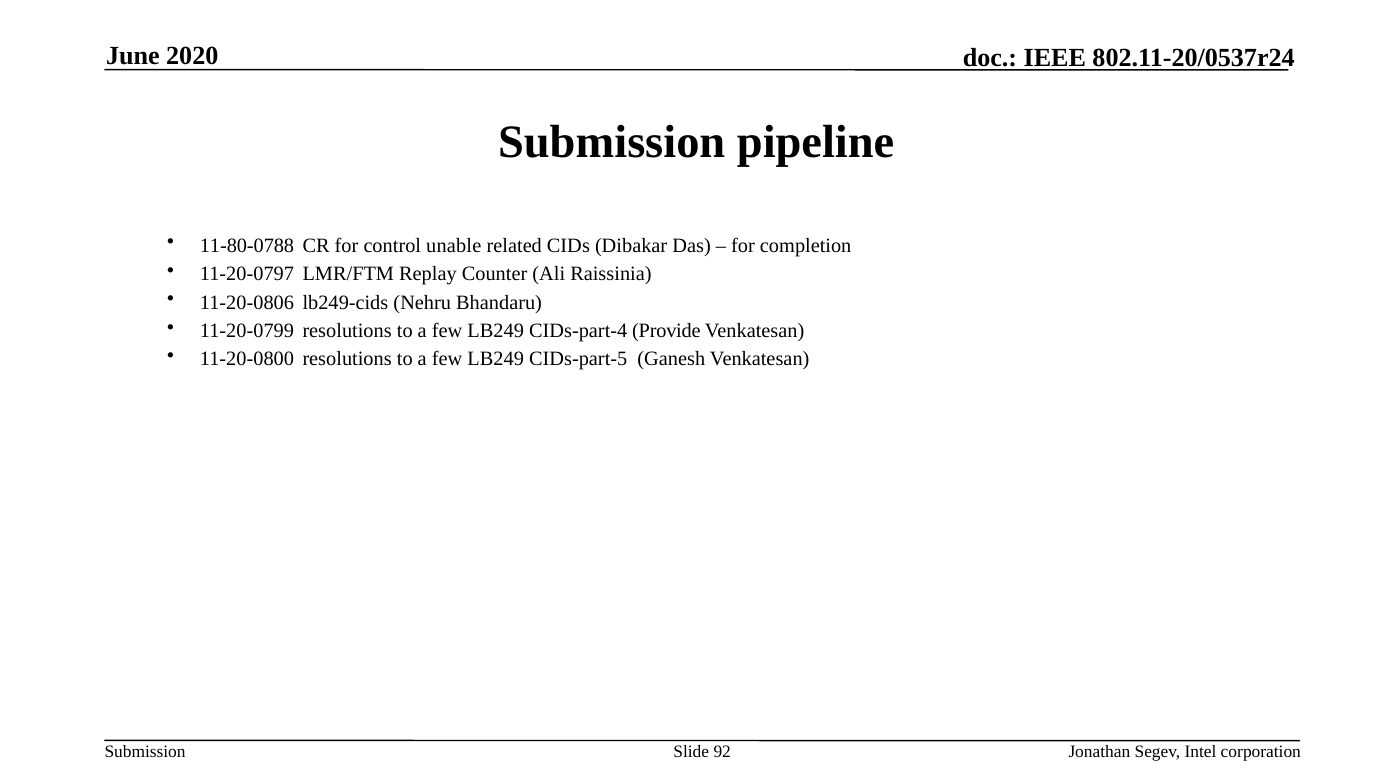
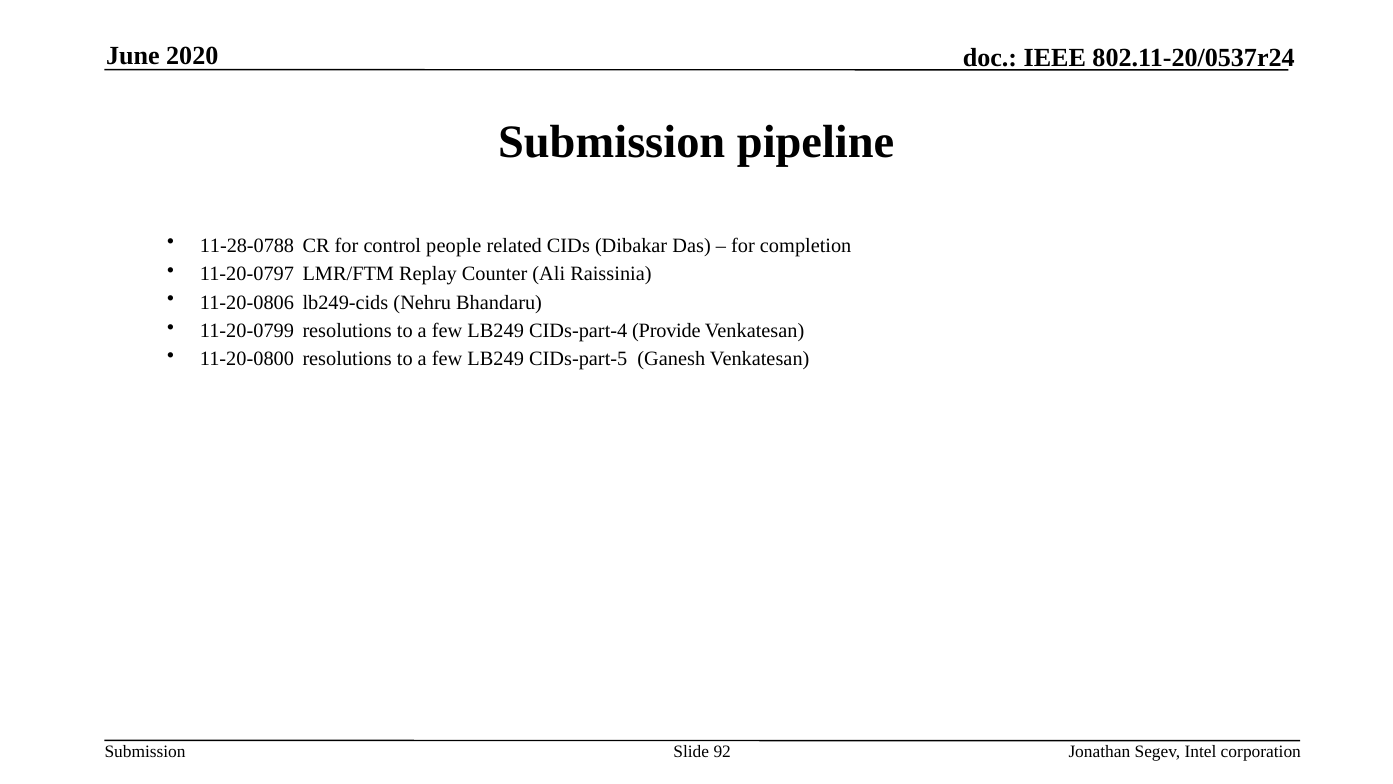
11-80-0788: 11-80-0788 -> 11-28-0788
unable: unable -> people
